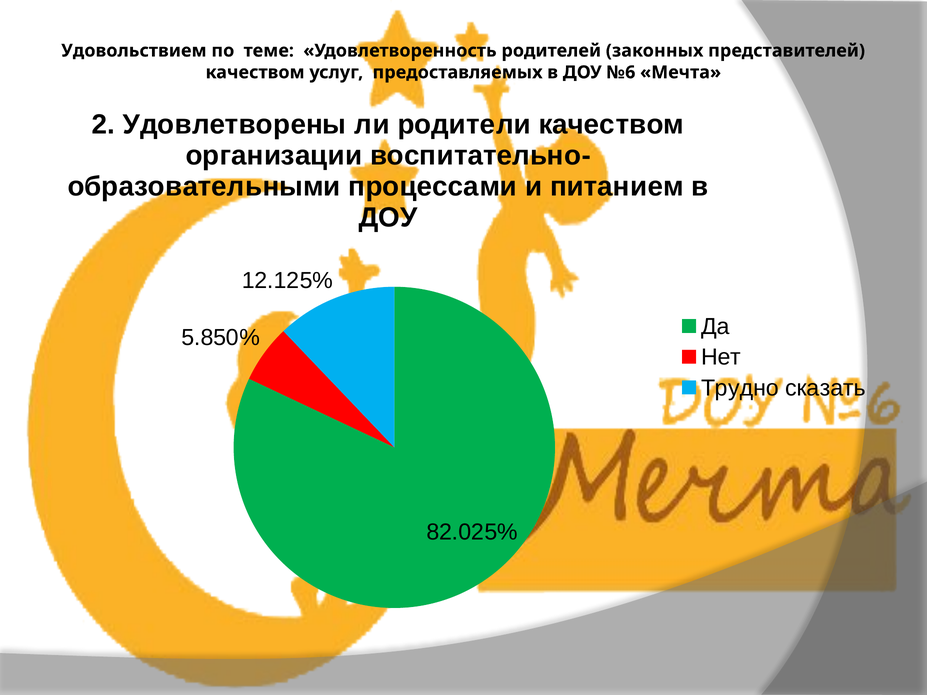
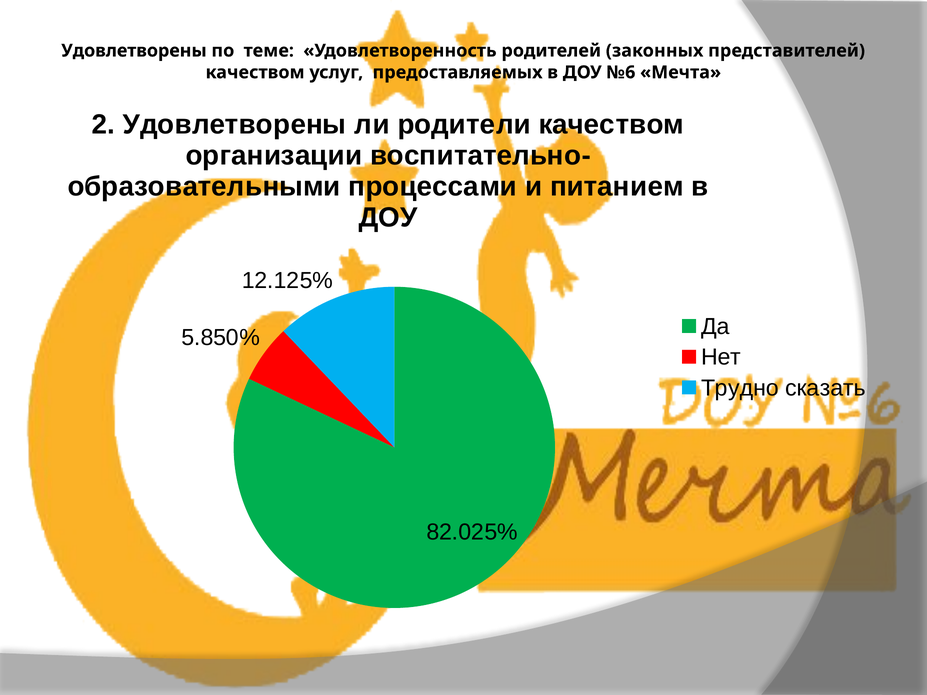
Удовольствием at (134, 51): Удовольствием -> Удовлетворены
